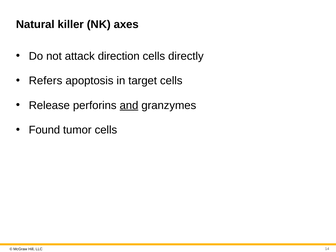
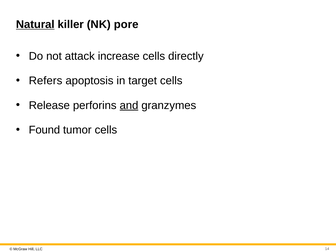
Natural underline: none -> present
axes: axes -> pore
direction: direction -> increase
